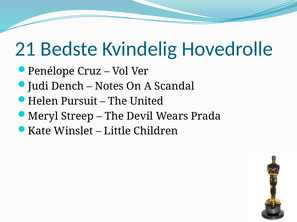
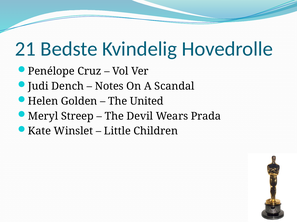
Pursuit: Pursuit -> Golden
